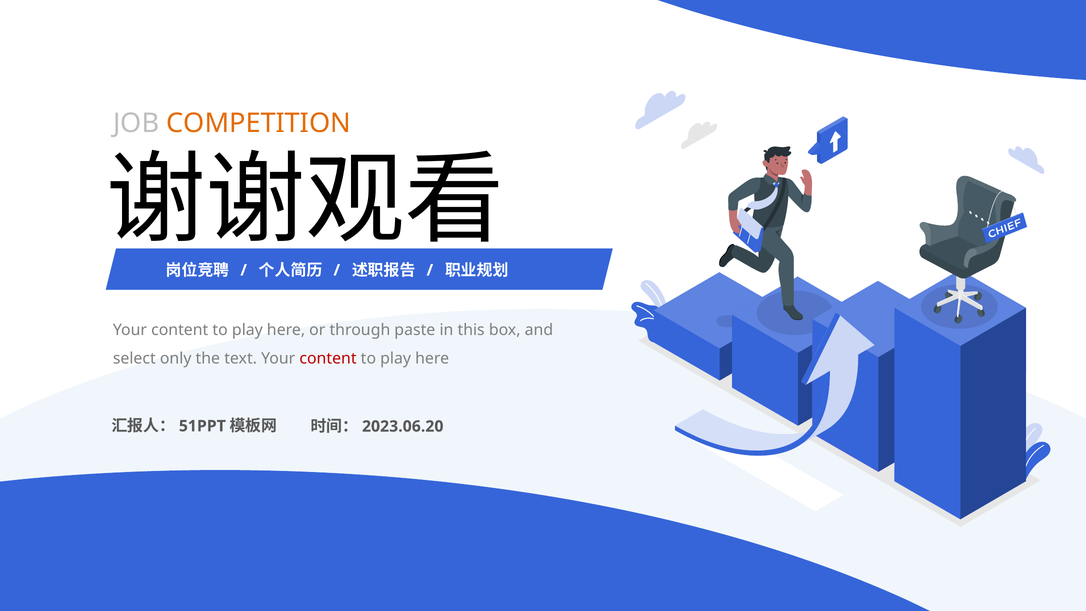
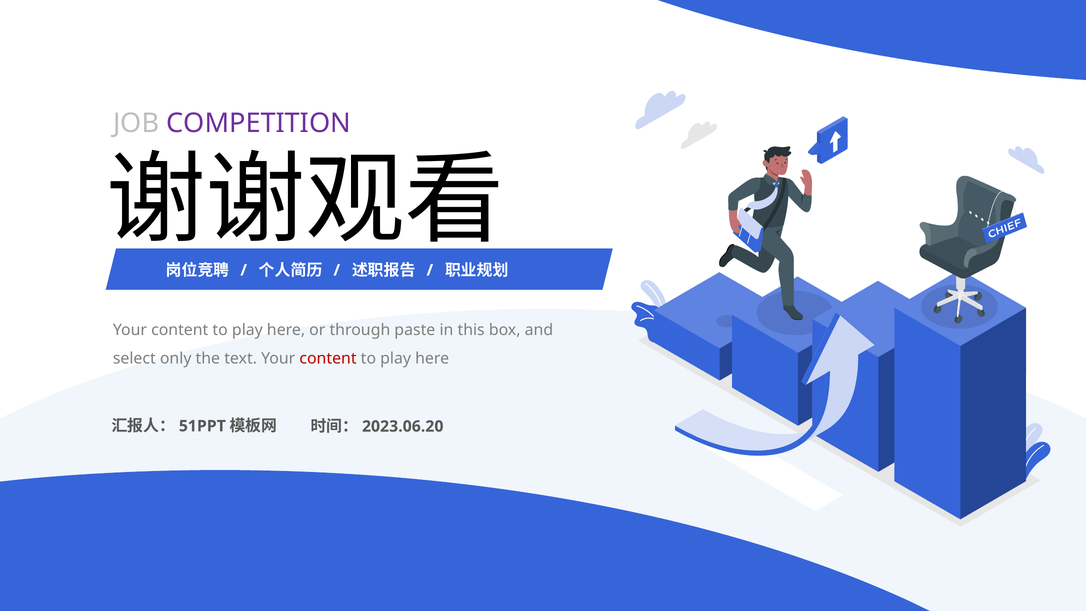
COMPETITION colour: orange -> purple
